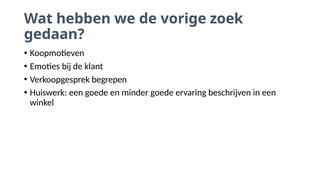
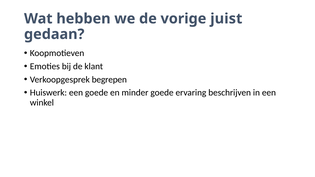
zoek: zoek -> juist
